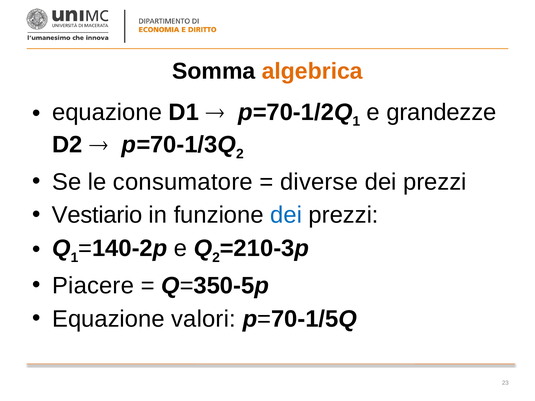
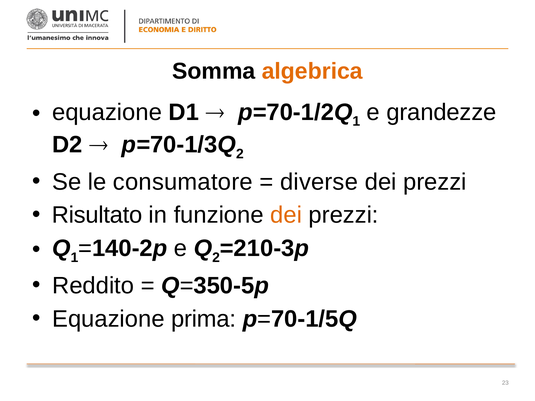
Vestiario: Vestiario -> Risultato
dei at (286, 215) colour: blue -> orange
Piacere: Piacere -> Reddito
valori: valori -> prima
